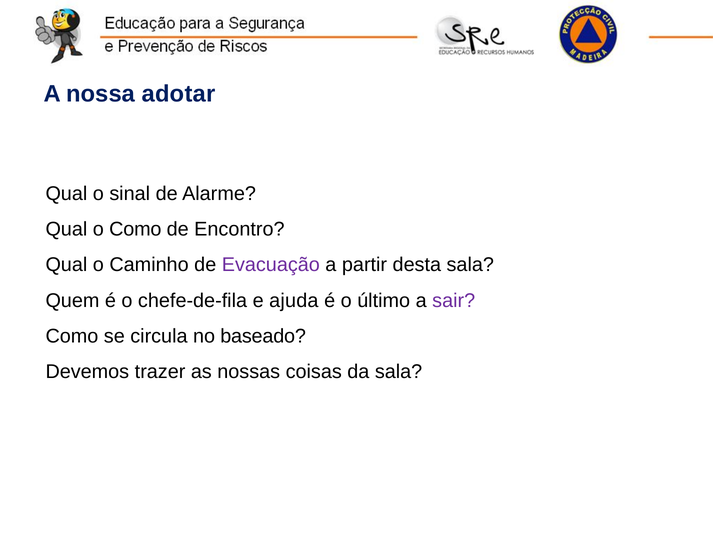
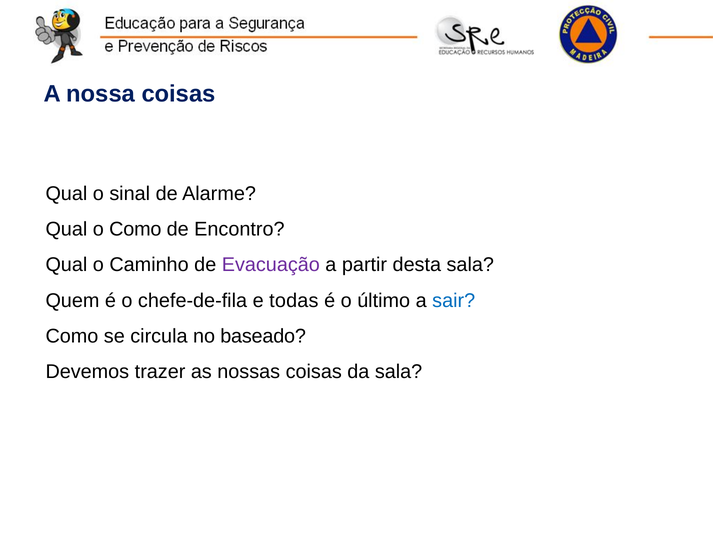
nossa adotar: adotar -> coisas
ajuda: ajuda -> todas
sair colour: purple -> blue
